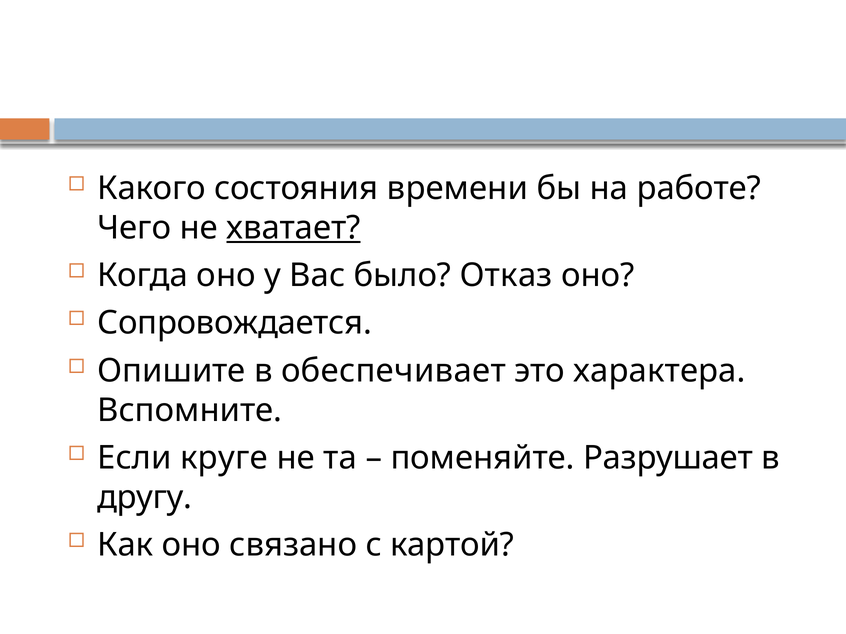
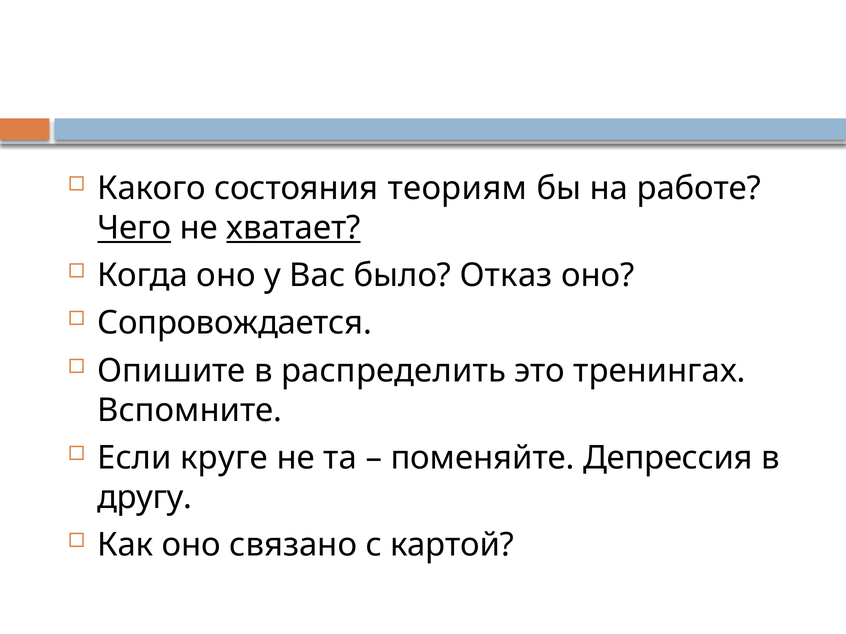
времени: времени -> теориям
Чего underline: none -> present
обеспечивает: обеспечивает -> распределить
характера: характера -> тренингах
Разрушает: Разрушает -> Депрессия
